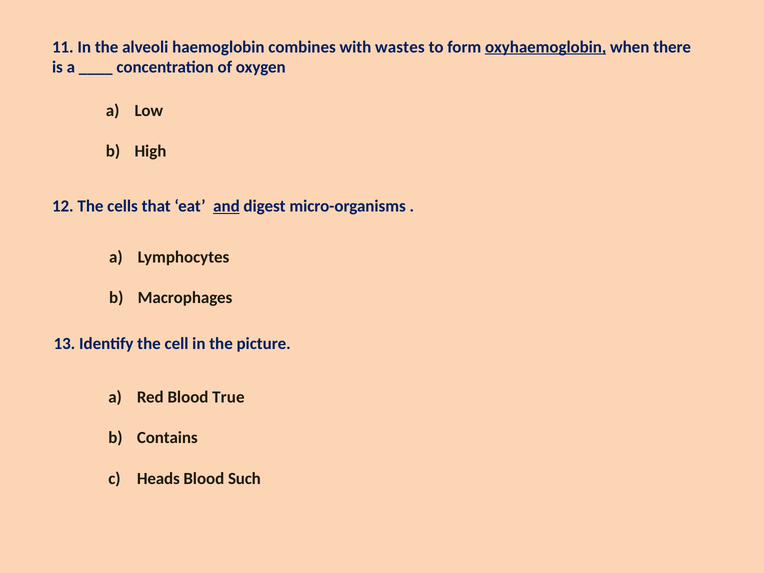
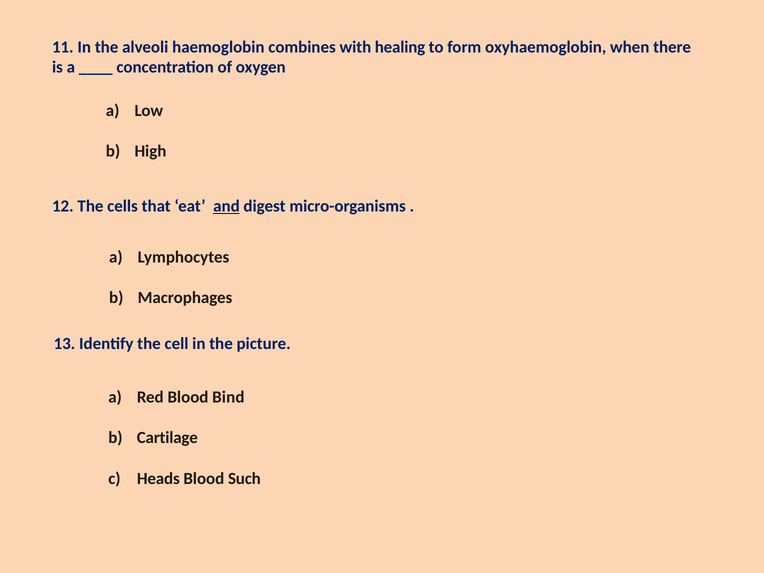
wastes: wastes -> healing
oxyhaemoglobin underline: present -> none
True: True -> Bind
Contains: Contains -> Cartilage
